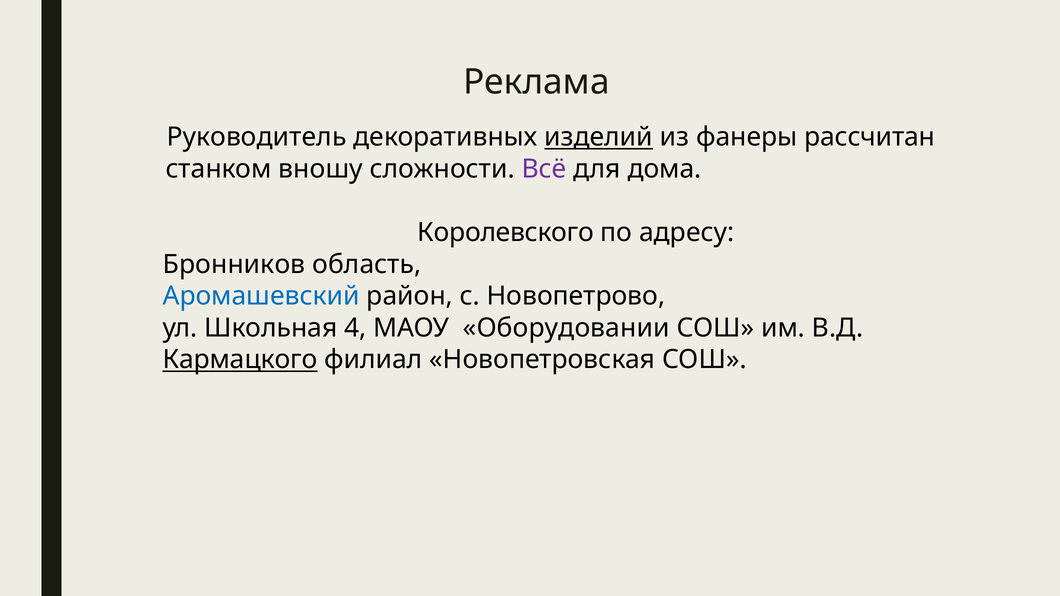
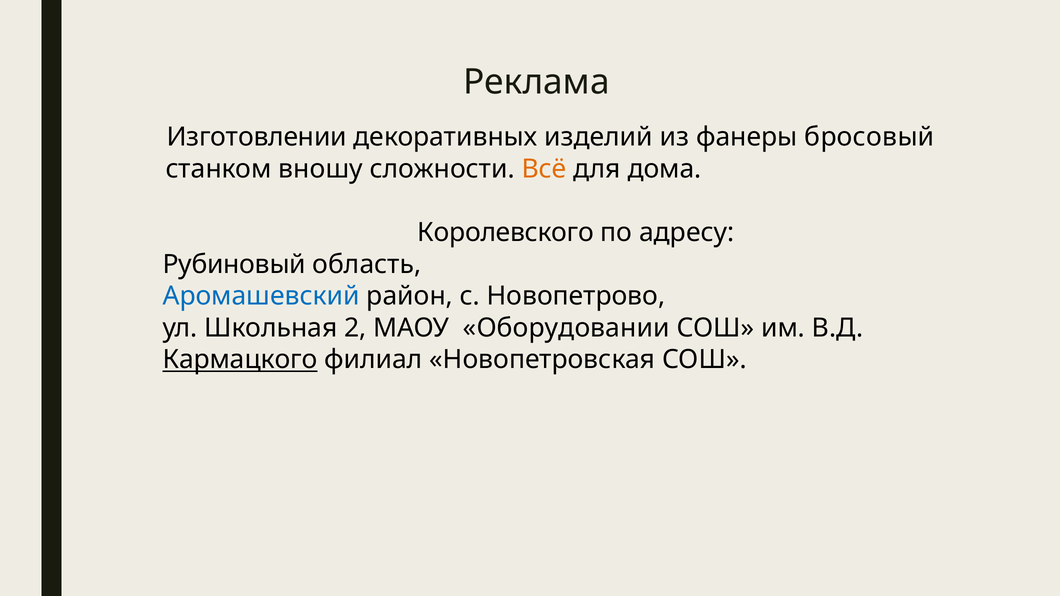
Руководитель: Руководитель -> Изготовлении
изделий underline: present -> none
рассчитан: рассчитан -> бросовый
Всё colour: purple -> orange
Бронников: Бронников -> Рубиновый
4: 4 -> 2
